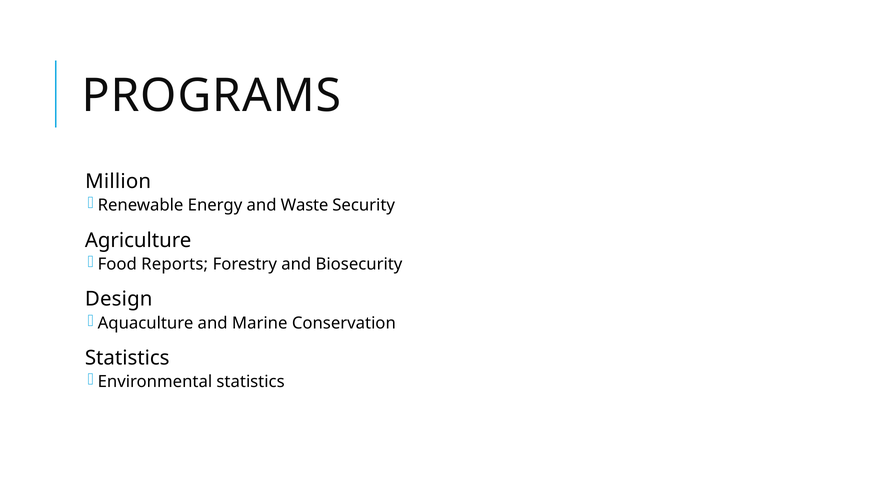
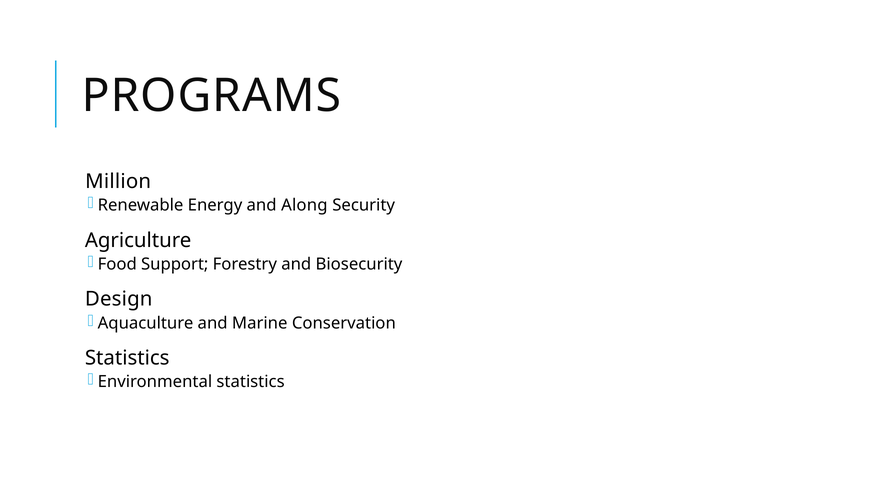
Waste: Waste -> Along
Reports: Reports -> Support
